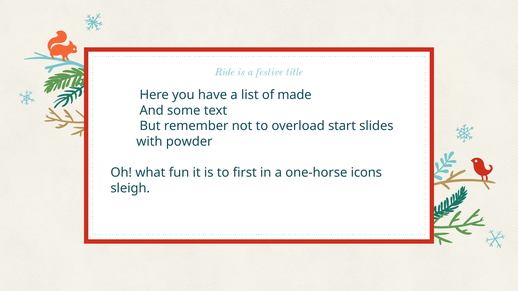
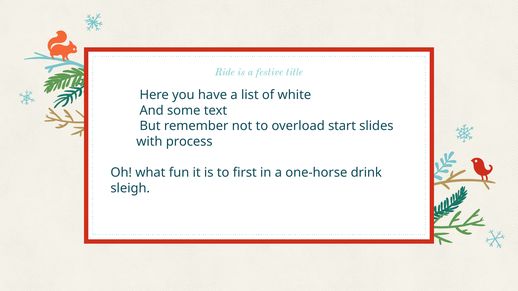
made: made -> white
powder: powder -> process
icons: icons -> drink
